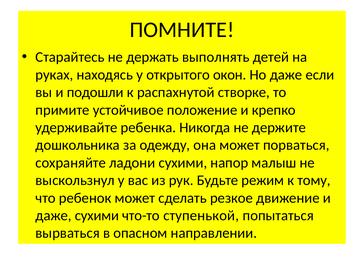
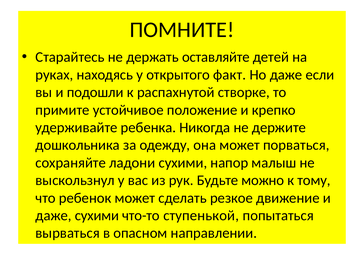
выполнять: выполнять -> оставляйте
окон: окон -> факт
режим: режим -> можно
